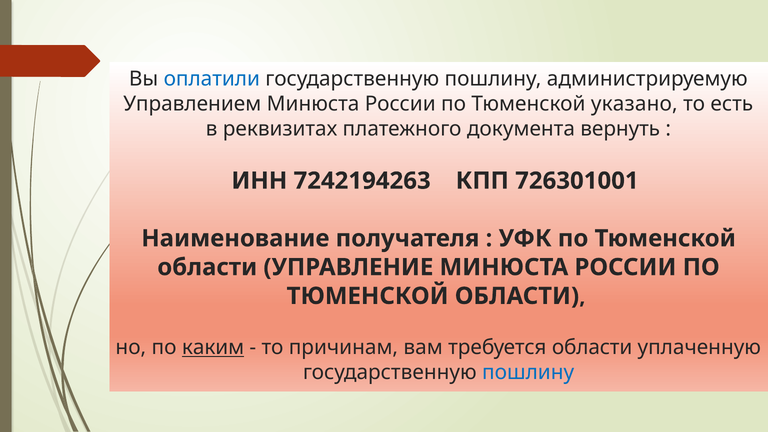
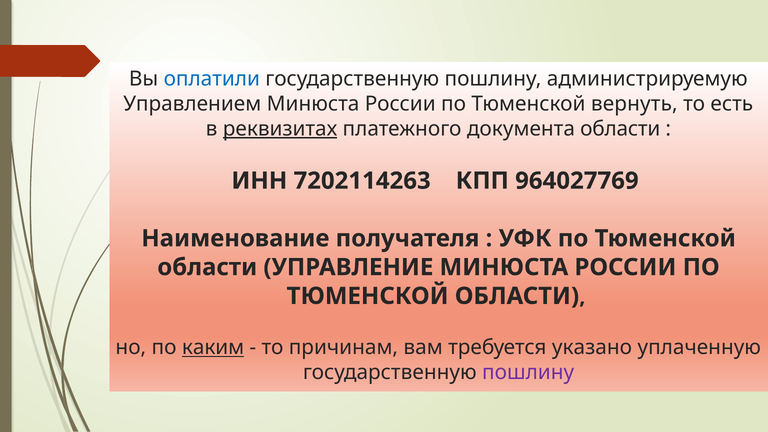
указано: указано -> вернуть
реквизитах underline: none -> present
документа вернуть: вернуть -> области
7242194263: 7242194263 -> 7202114263
726301001: 726301001 -> 964027769
требуется области: области -> указано
пошлину at (528, 373) colour: blue -> purple
